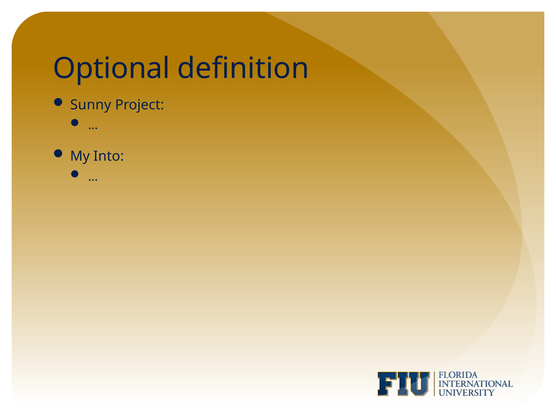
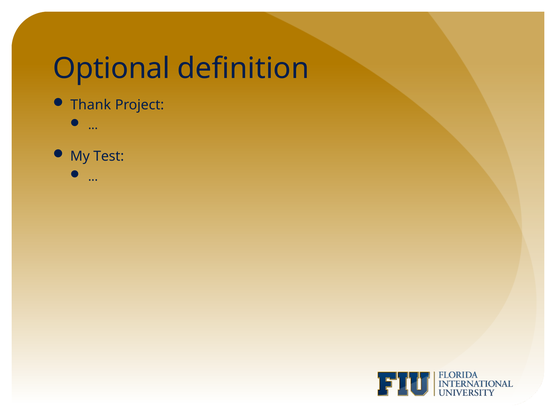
Sunny: Sunny -> Thank
Into: Into -> Test
